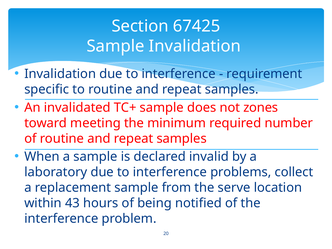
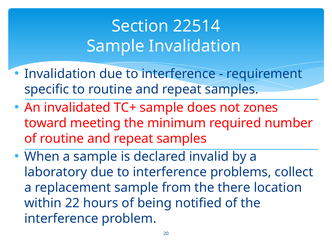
67425: 67425 -> 22514
serve: serve -> there
43: 43 -> 22
